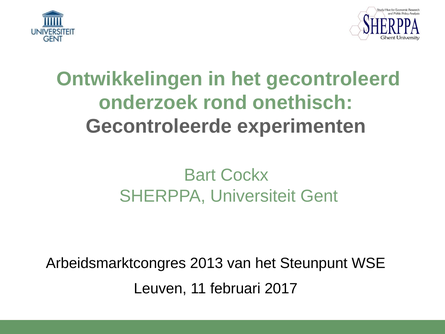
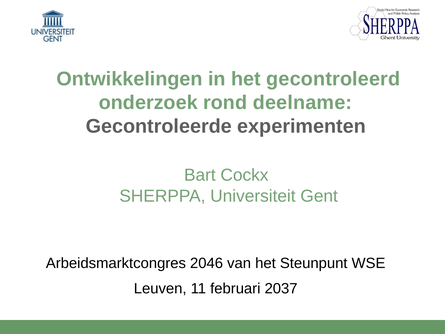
onethisch: onethisch -> deelname
2013: 2013 -> 2046
2017: 2017 -> 2037
